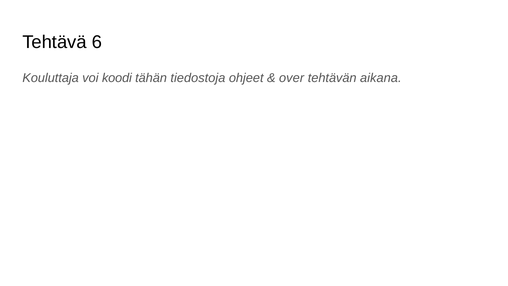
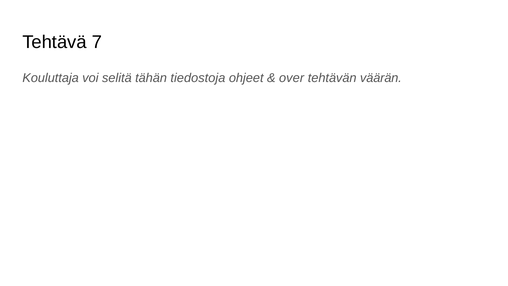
6: 6 -> 7
koodi: koodi -> selitä
aikana: aikana -> väärän
